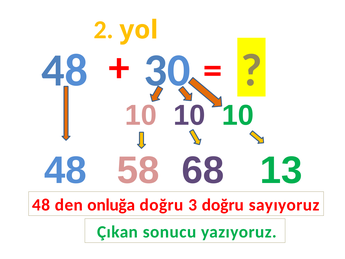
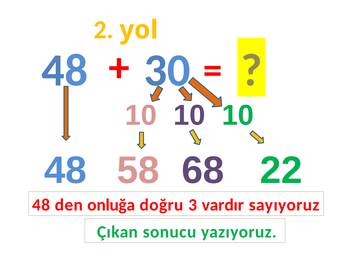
13: 13 -> 22
3 doğru: doğru -> vardır
